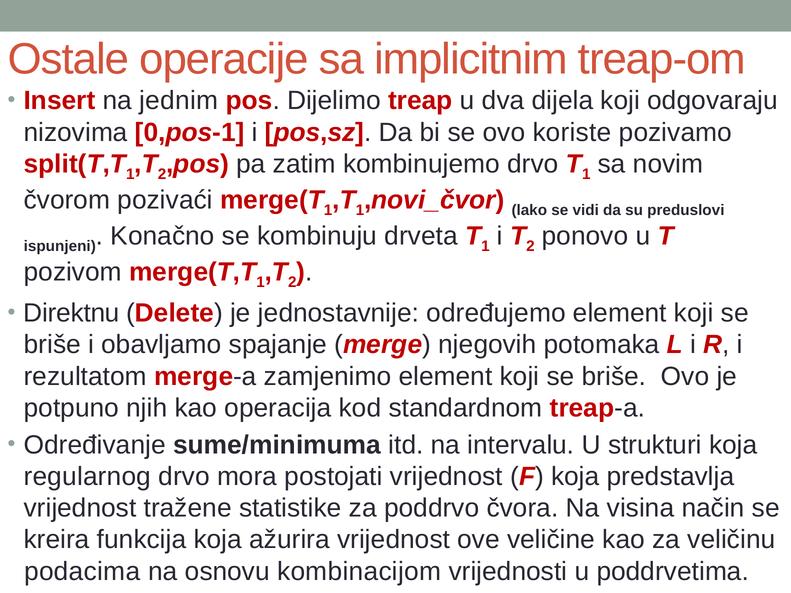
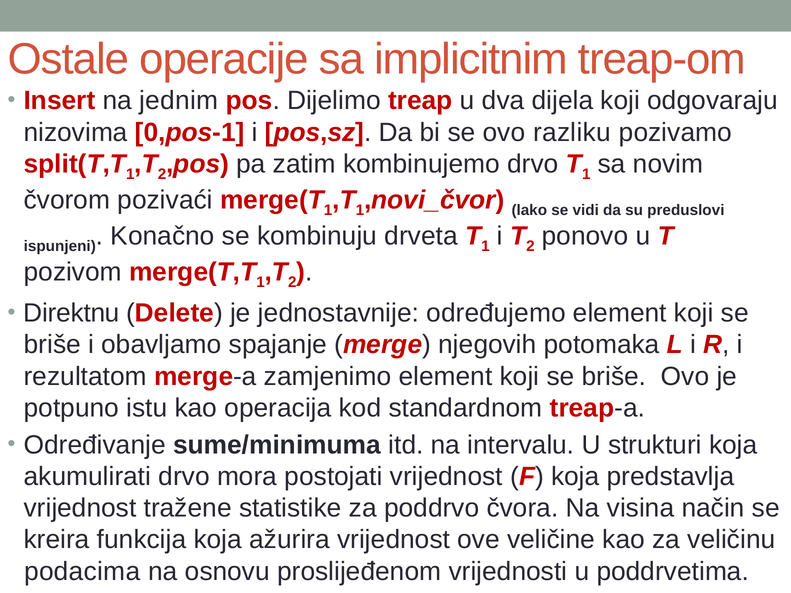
koriste: koriste -> razliku
njih: njih -> istu
regularnog: regularnog -> akumulirati
kombinacijom: kombinacijom -> proslijeđenom
